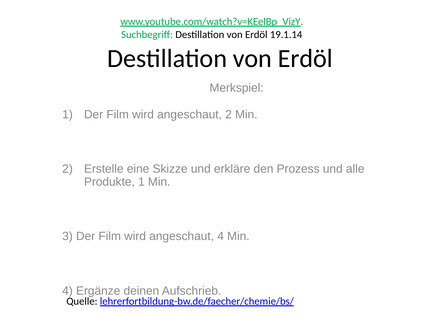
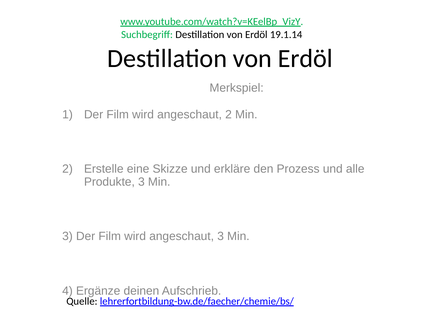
Produkte 1: 1 -> 3
angeschaut 4: 4 -> 3
